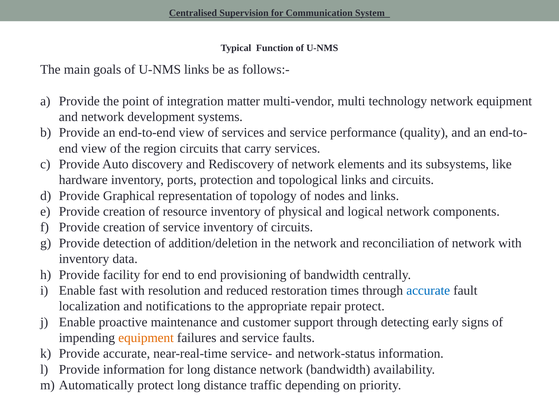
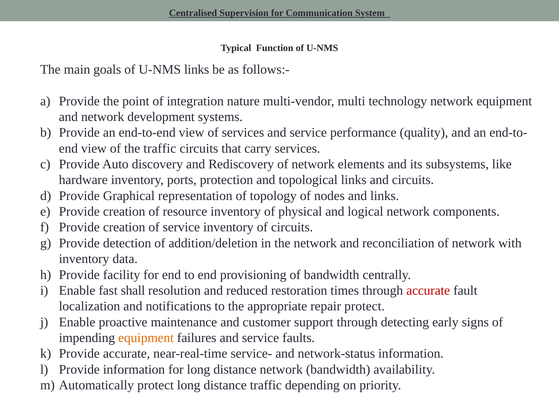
matter: matter -> nature
the region: region -> traffic
fast with: with -> shall
accurate at (428, 291) colour: blue -> red
